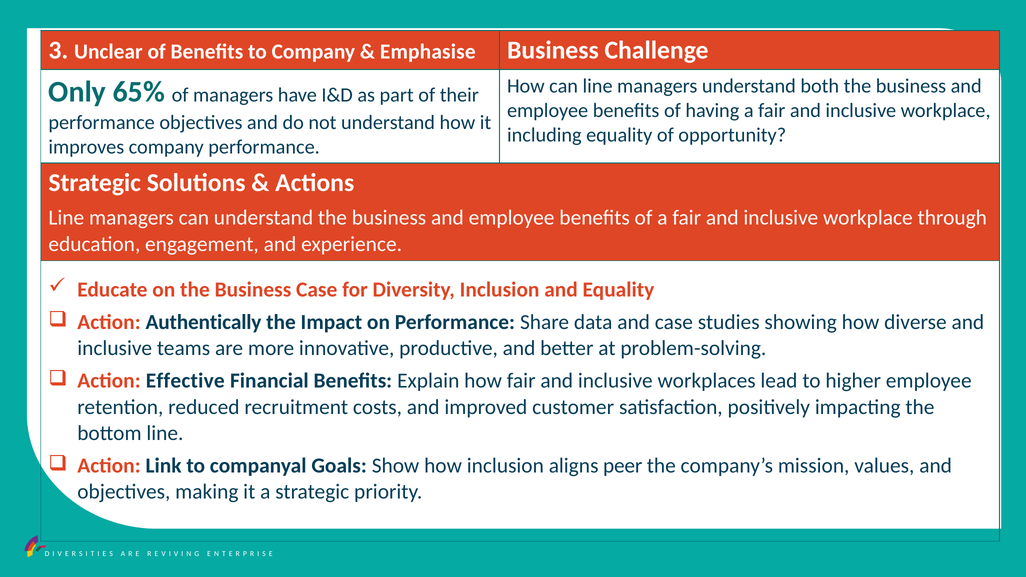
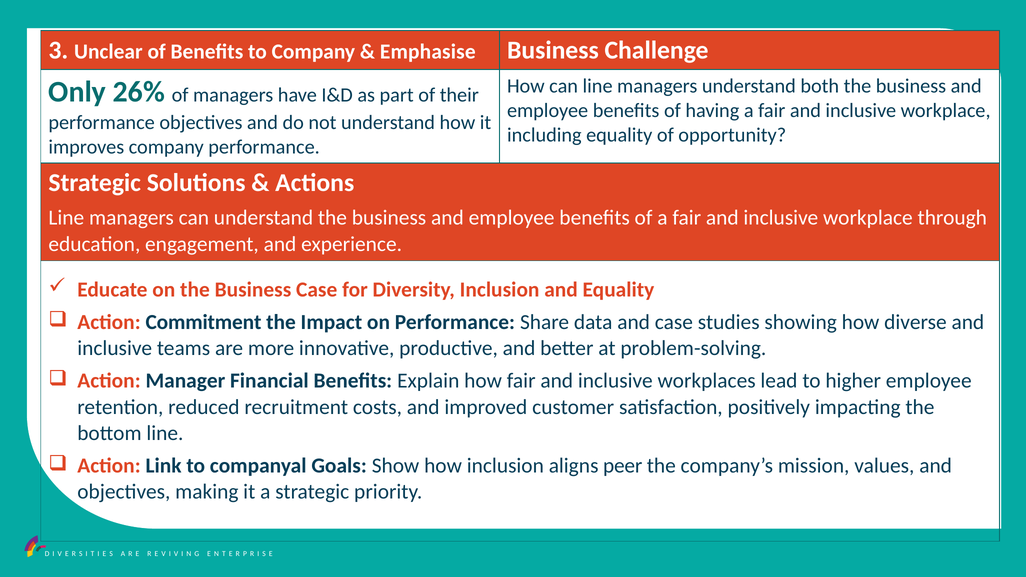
65%: 65% -> 26%
Authentically: Authentically -> Commitment
Effective: Effective -> Manager
